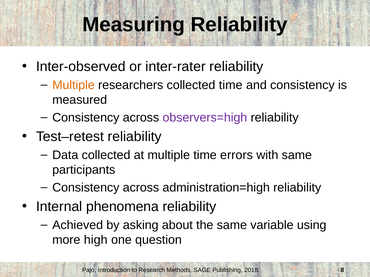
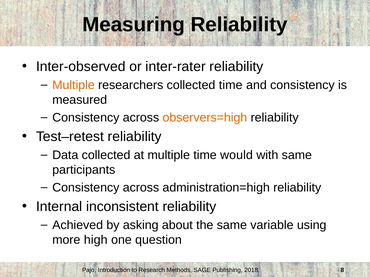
observers=high colour: purple -> orange
errors: errors -> would
phenomena: phenomena -> inconsistent
